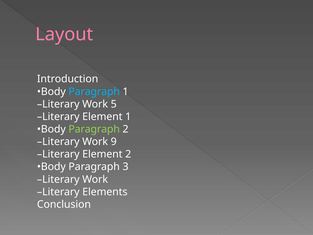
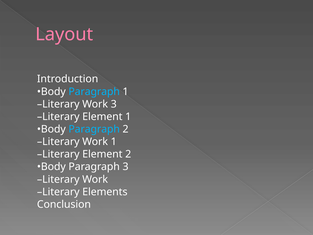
Work 5: 5 -> 3
Paragraph at (94, 129) colour: light green -> light blue
Work 9: 9 -> 1
